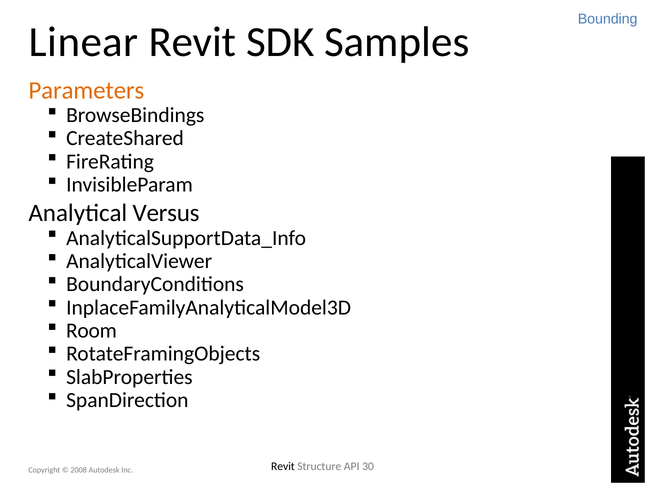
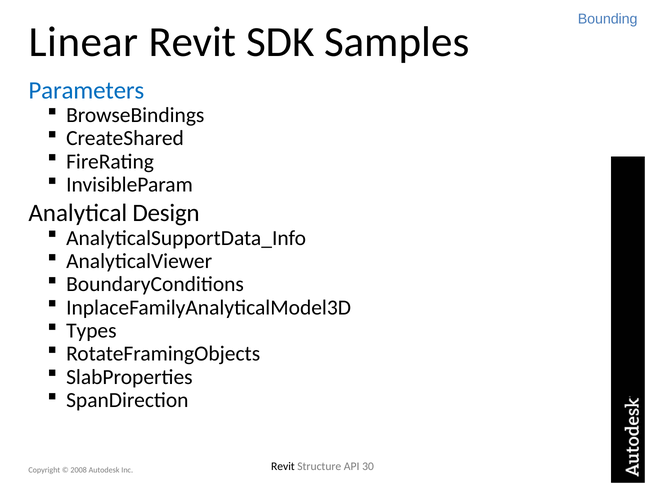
Parameters colour: orange -> blue
Versus: Versus -> Design
Room: Room -> Types
